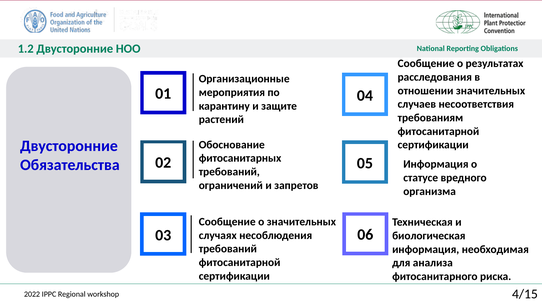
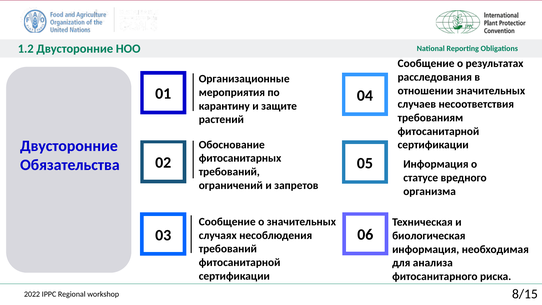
4/15: 4/15 -> 8/15
